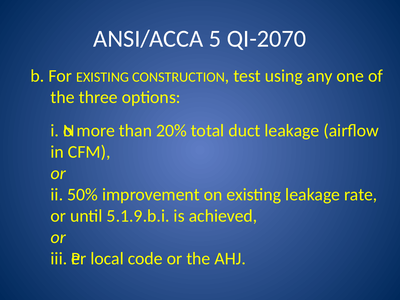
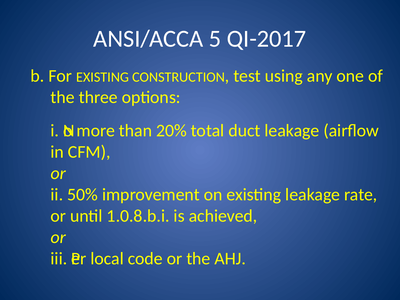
QI-2070: QI-2070 -> QI-2017
5.1.9.b.i: 5.1.9.b.i -> 1.0.8.b.i
